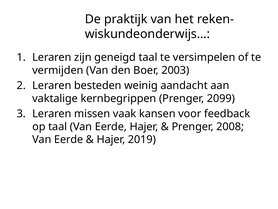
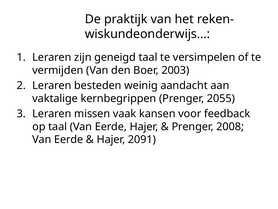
2099: 2099 -> 2055
2019: 2019 -> 2091
